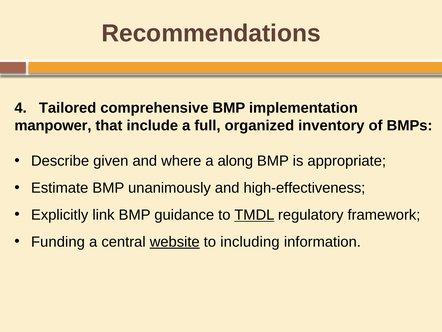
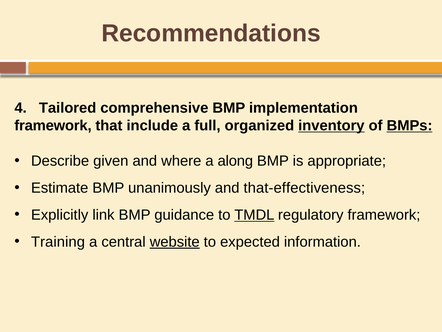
manpower at (53, 125): manpower -> framework
inventory underline: none -> present
BMPs underline: none -> present
high-effectiveness: high-effectiveness -> that-effectiveness
Funding: Funding -> Training
including: including -> expected
